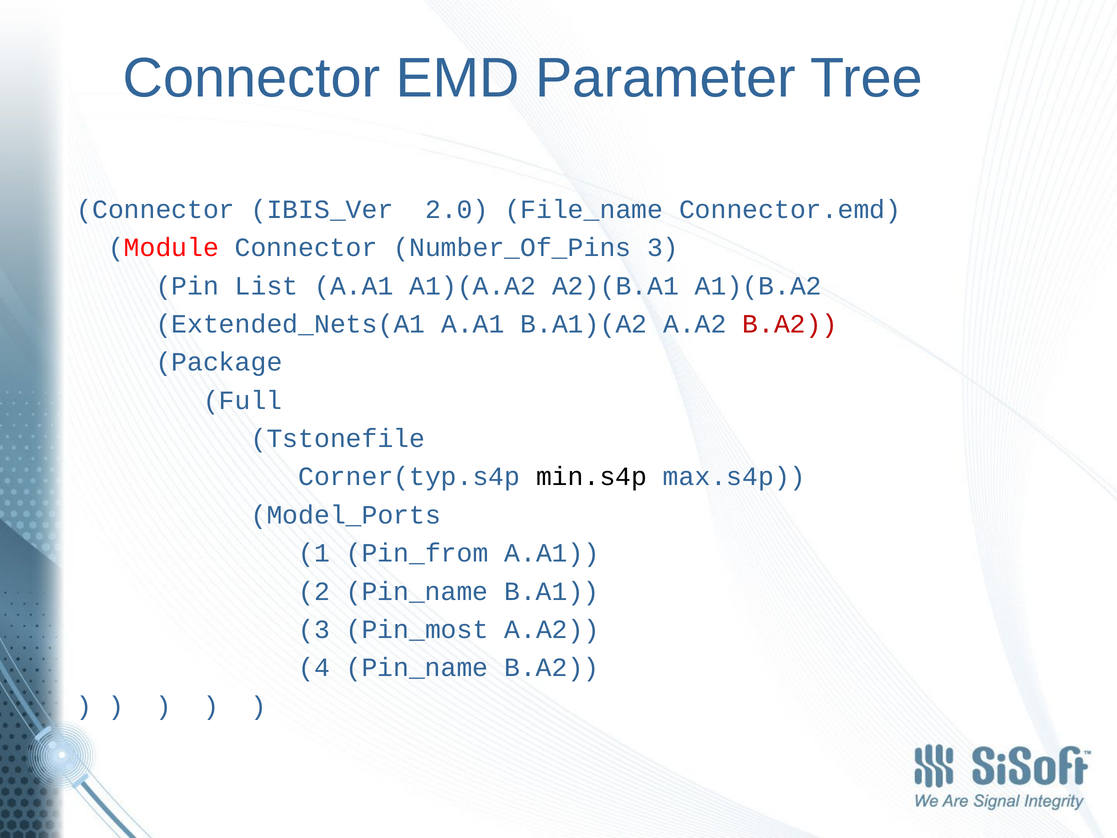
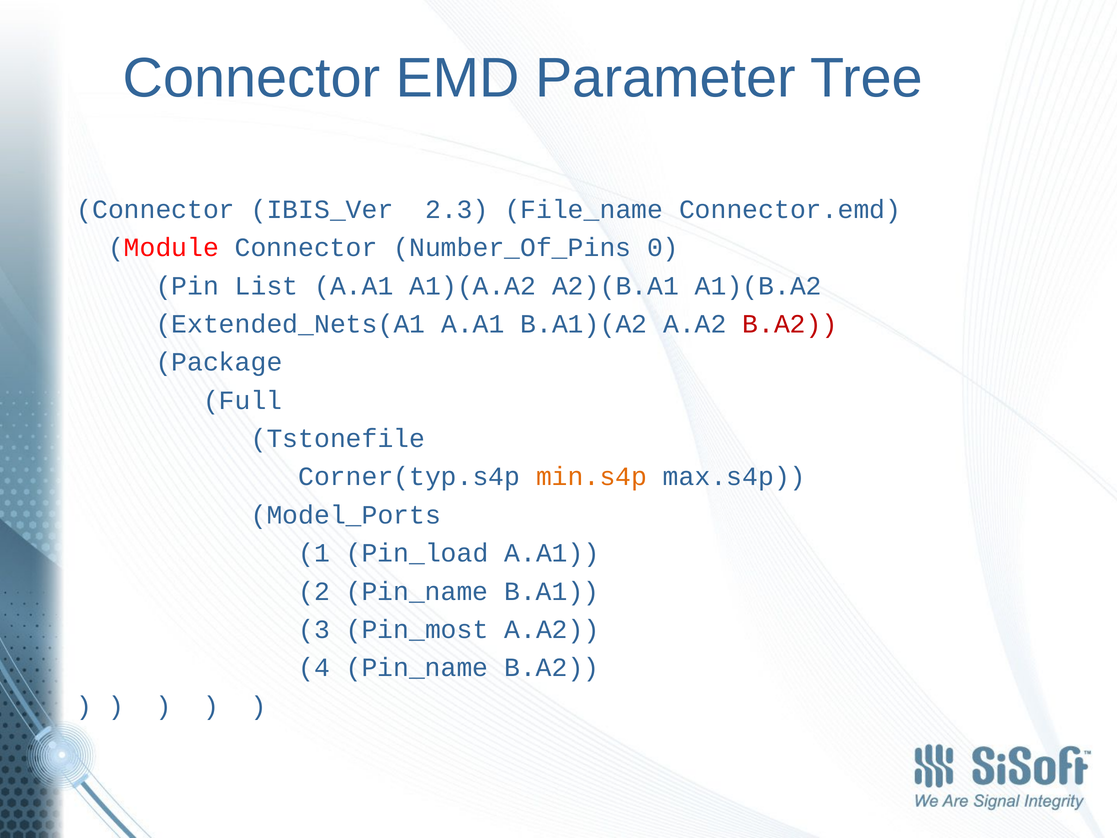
2.0: 2.0 -> 2.3
Number_Of_Pins 3: 3 -> 0
min.s4p colour: black -> orange
Pin_from: Pin_from -> Pin_load
